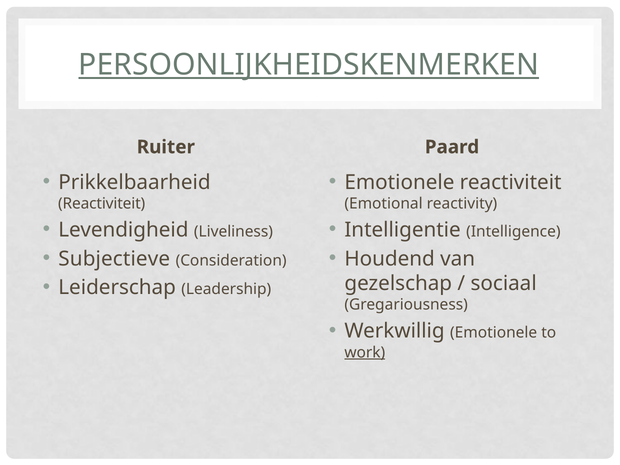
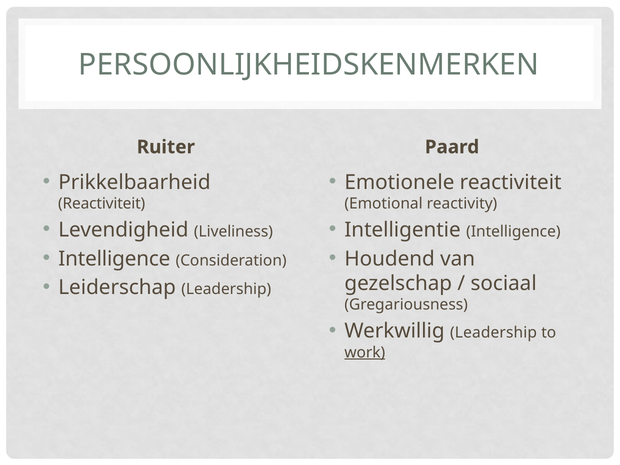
PERSOONLIJKHEIDSKENMERKEN underline: present -> none
Subjectieve at (114, 259): Subjectieve -> Intelligence
Werkwillig Emotionele: Emotionele -> Leadership
